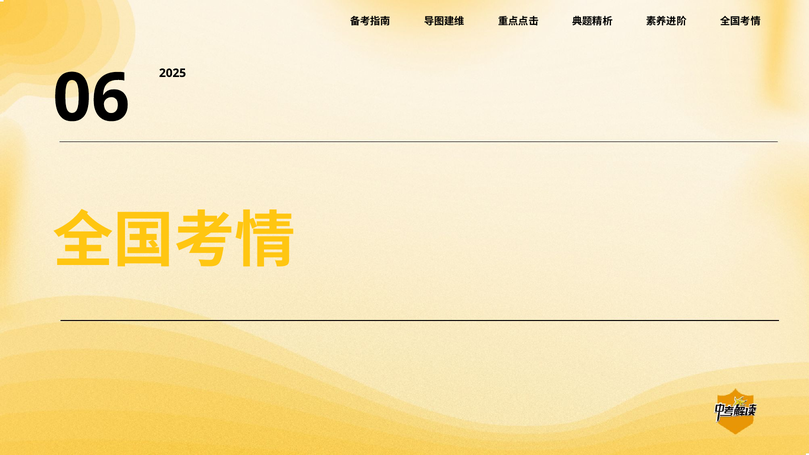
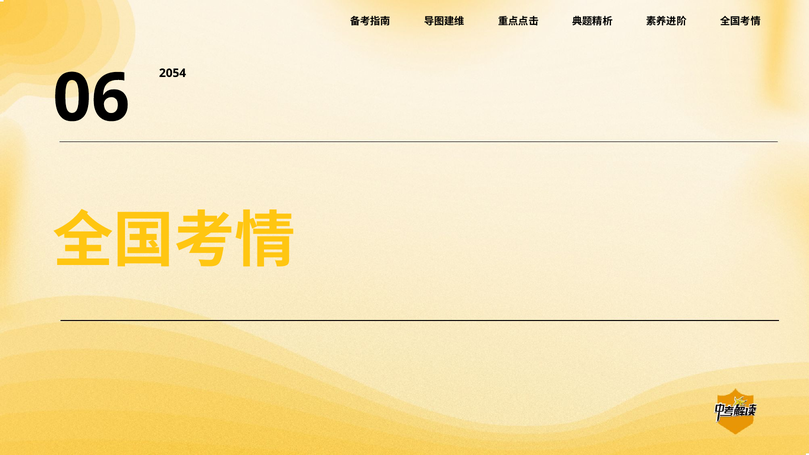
2025: 2025 -> 2054
